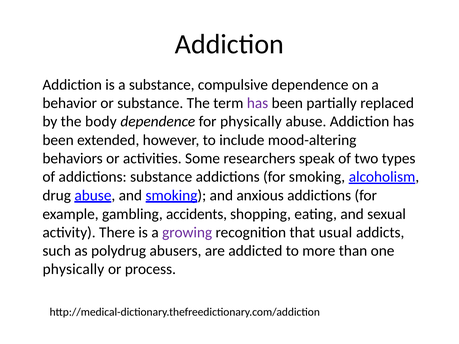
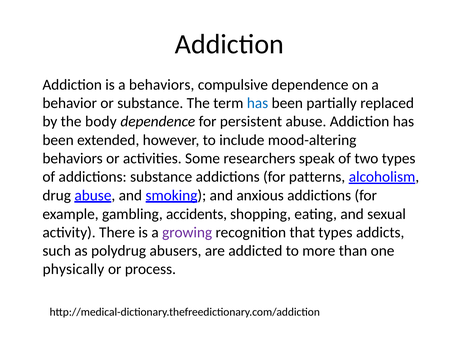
a substance: substance -> behaviors
has at (258, 103) colour: purple -> blue
for physically: physically -> persistent
for smoking: smoking -> patterns
that usual: usual -> types
